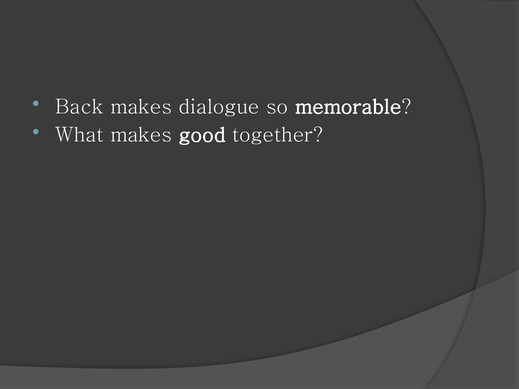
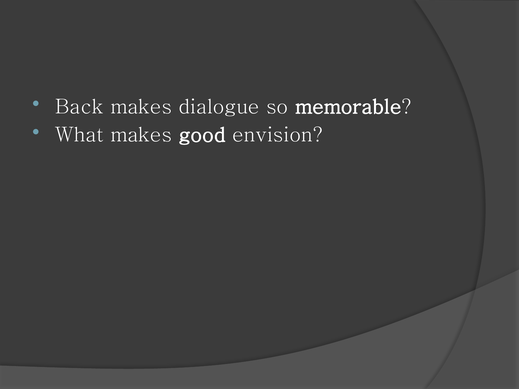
together: together -> envision
